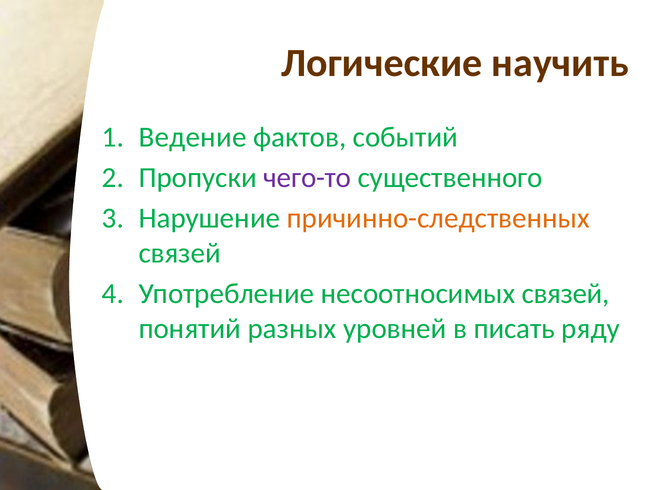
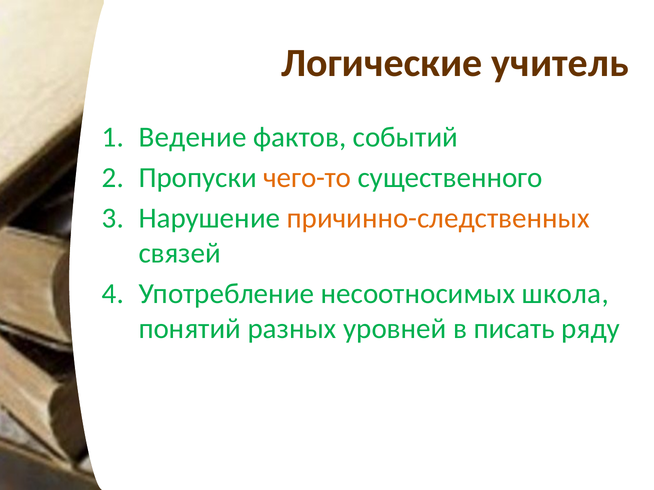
научить: научить -> учитель
чего-то colour: purple -> orange
несоотносимых связей: связей -> школа
